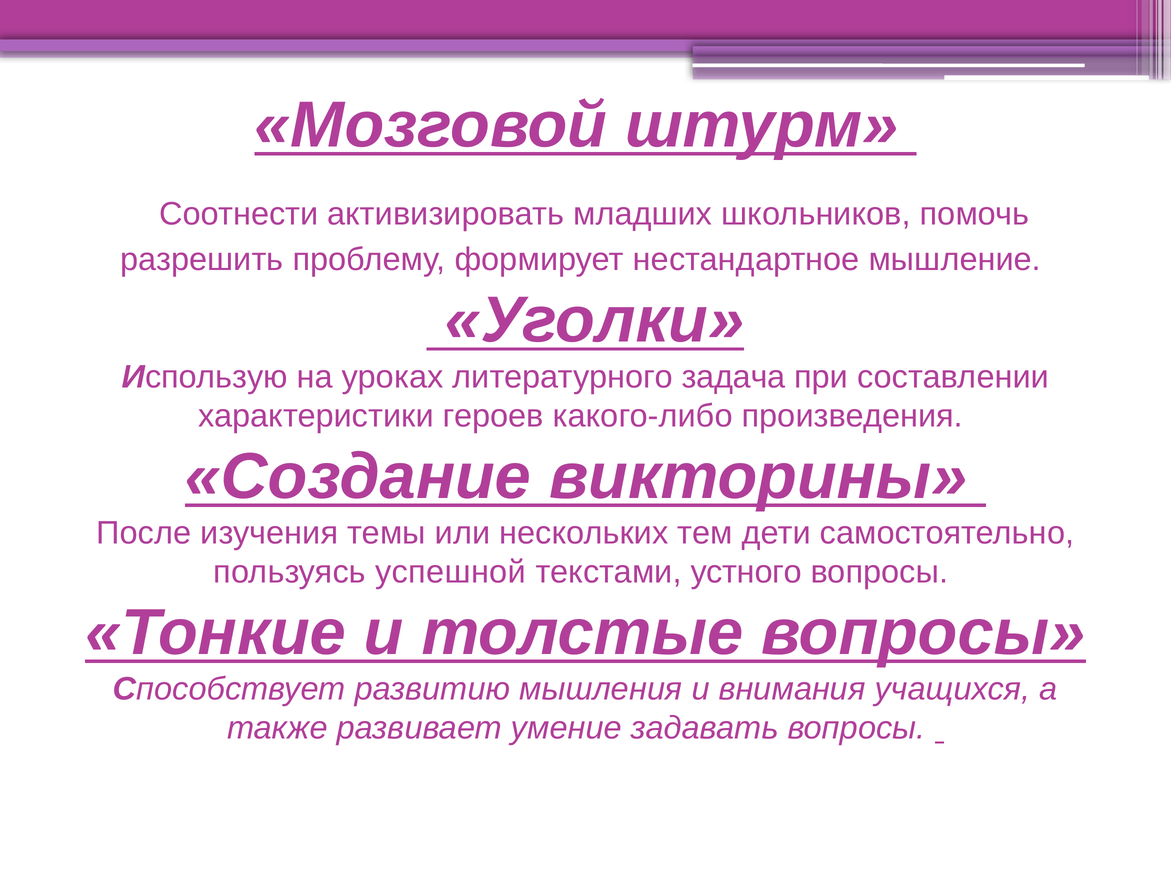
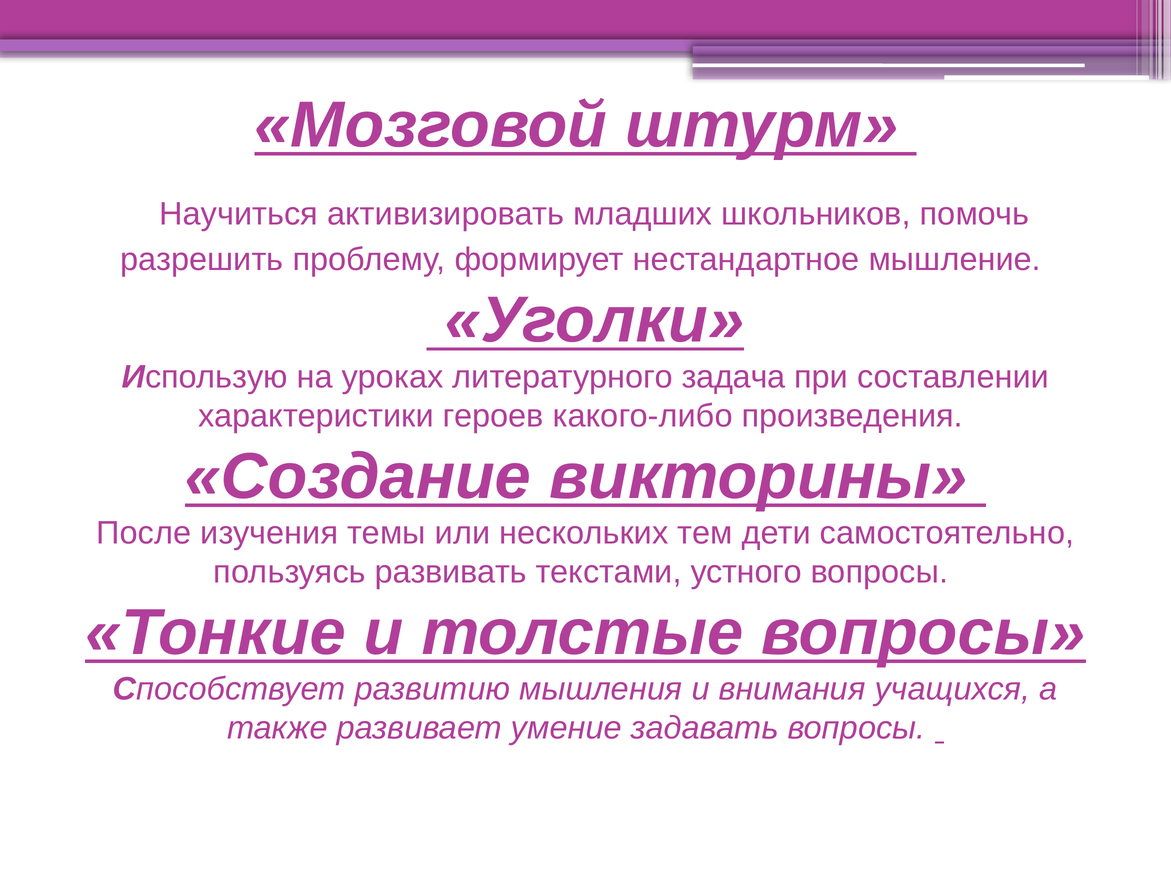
Соотнести: Соотнести -> Научиться
успешной: успешной -> развивать
